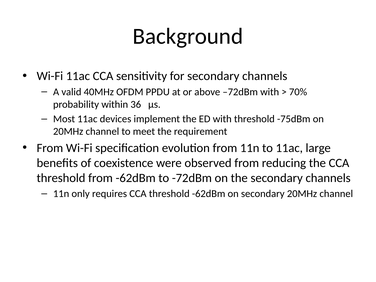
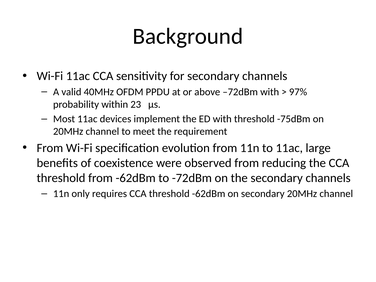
70%: 70% -> 97%
36: 36 -> 23
